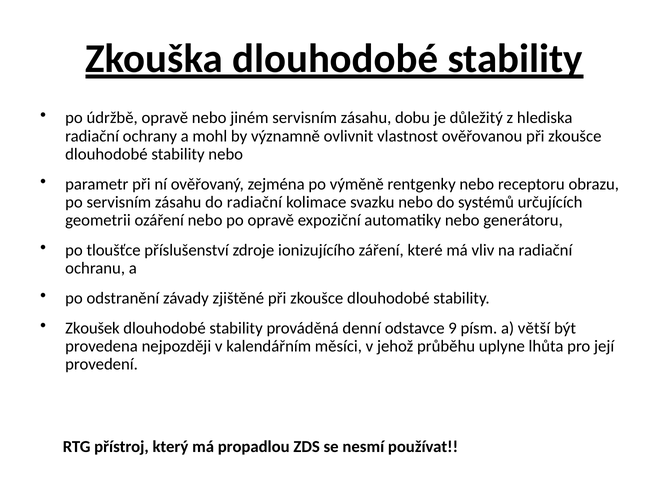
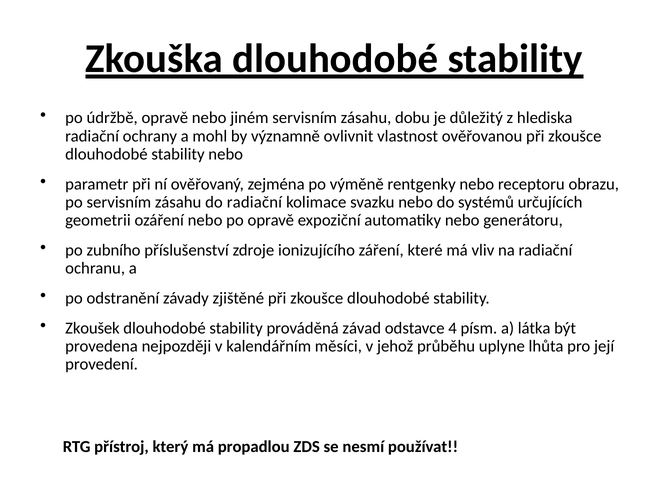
tloušťce: tloušťce -> zubního
denní: denní -> závad
9: 9 -> 4
větší: větší -> látka
